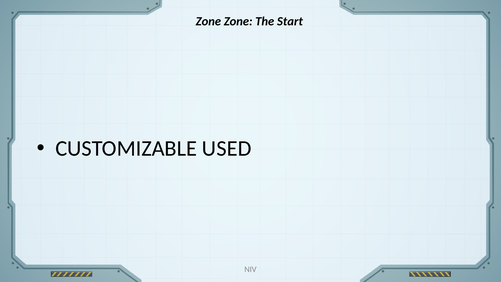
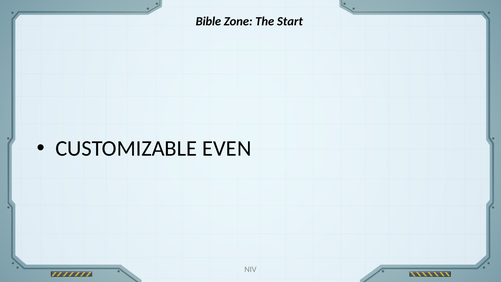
Zone at (208, 21): Zone -> Bible
USED: USED -> EVEN
